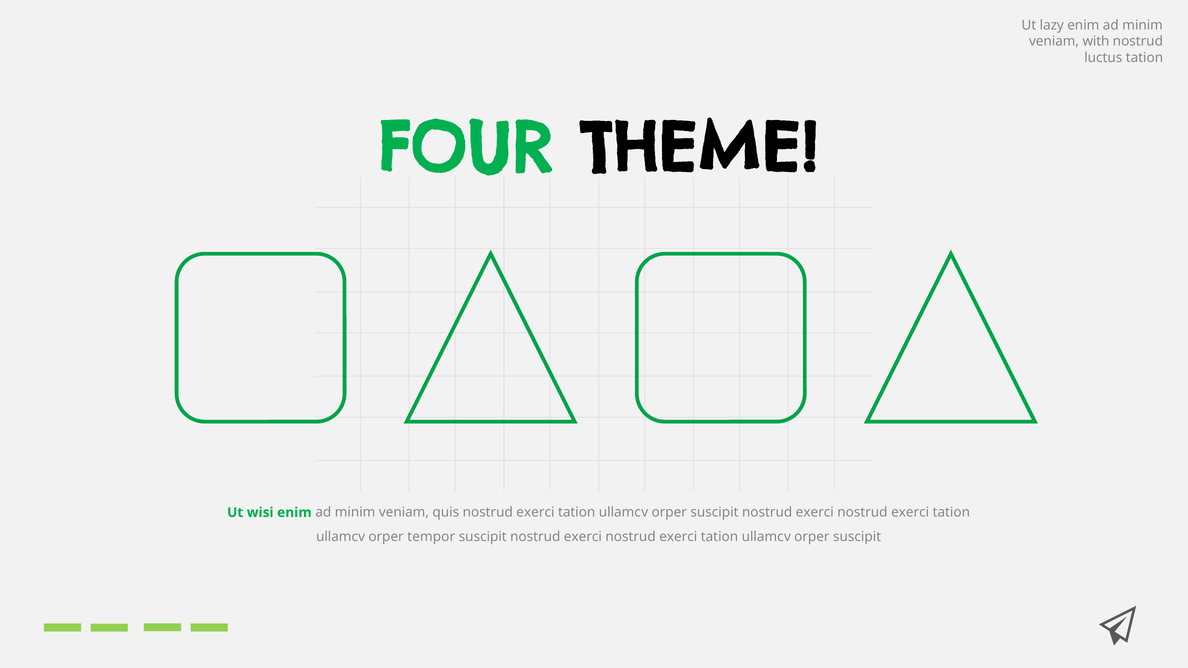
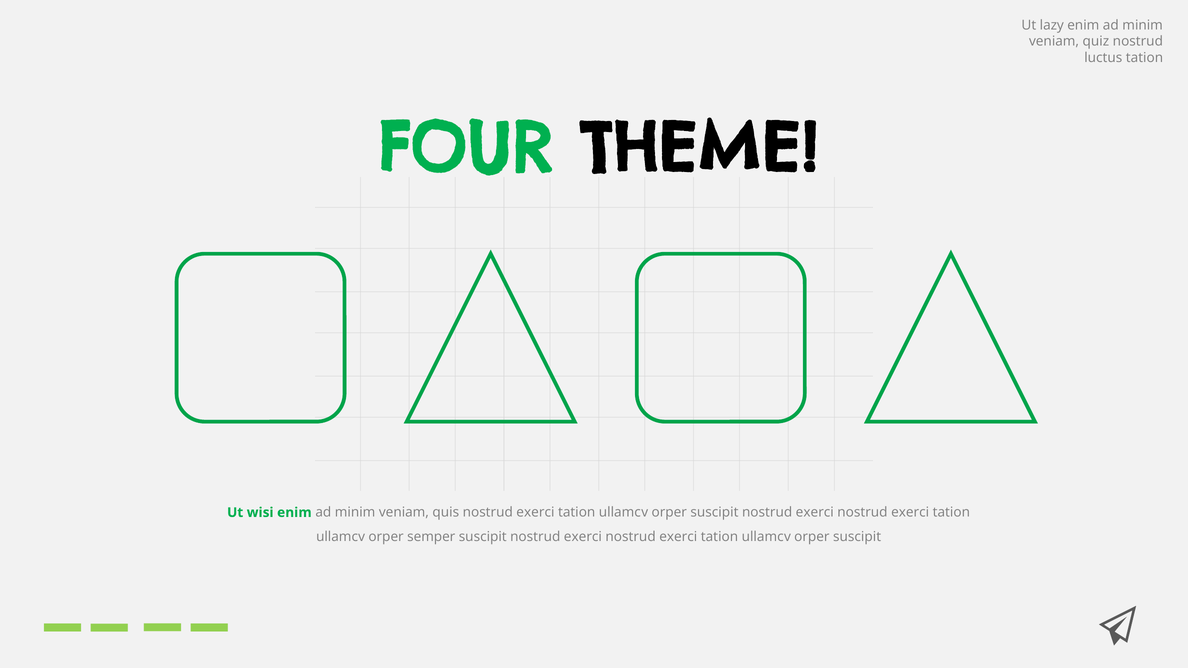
with: with -> quiz
tempor: tempor -> semper
